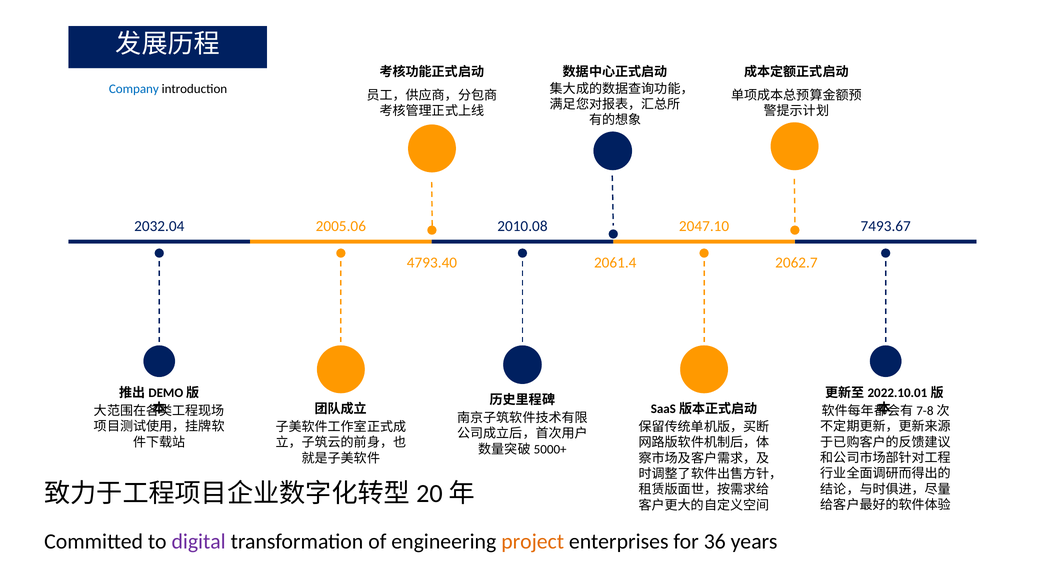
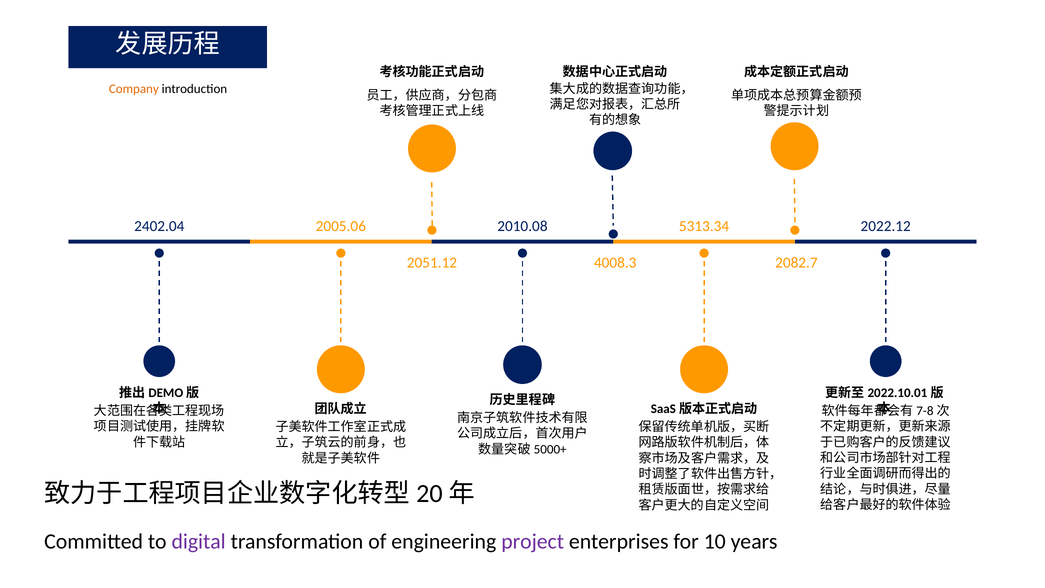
Company colour: blue -> orange
2032.04: 2032.04 -> 2402.04
2047.10: 2047.10 -> 5313.34
7493.67: 7493.67 -> 2022.12
4793.40: 4793.40 -> 2051.12
2061.4: 2061.4 -> 4008.3
2062.7: 2062.7 -> 2082.7
project colour: orange -> purple
36: 36 -> 10
